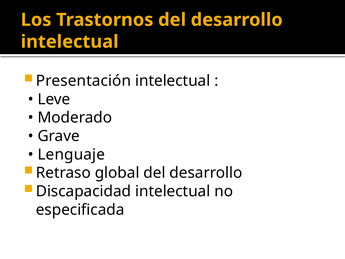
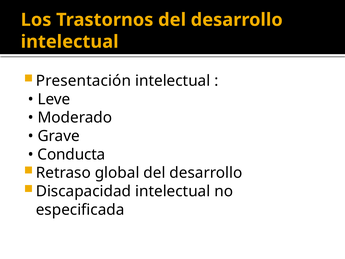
Lenguaje: Lenguaje -> Conducta
